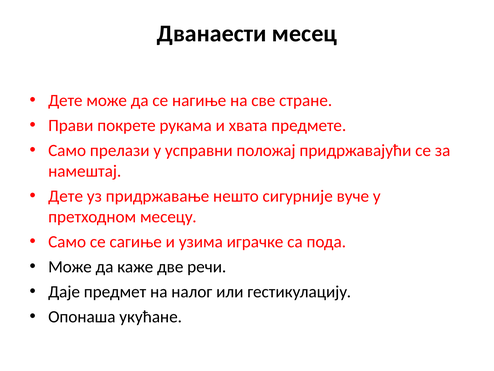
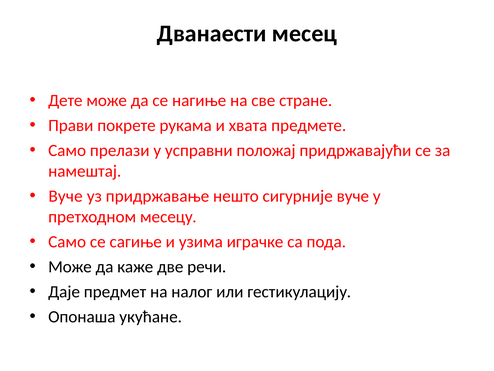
Дете at (66, 196): Дете -> Вуче
